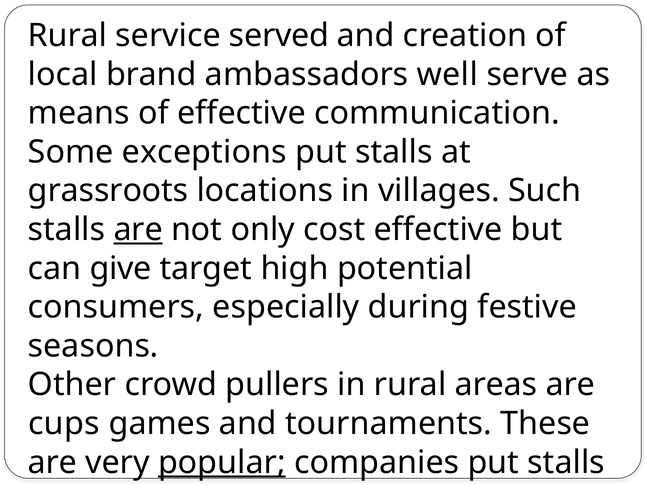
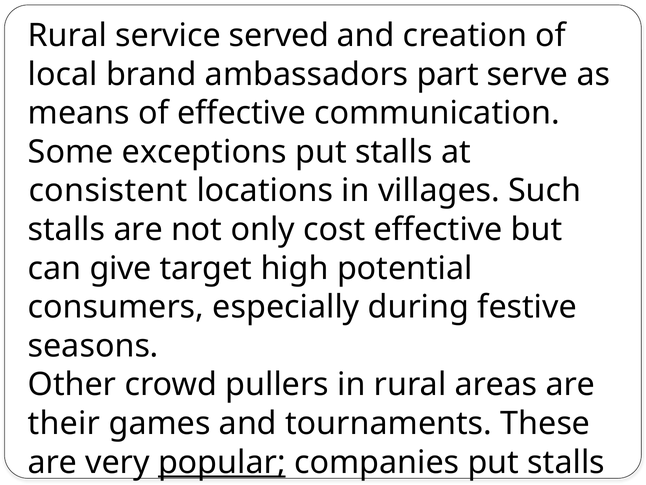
well: well -> part
grassroots: grassroots -> consistent
are at (138, 229) underline: present -> none
cups: cups -> their
